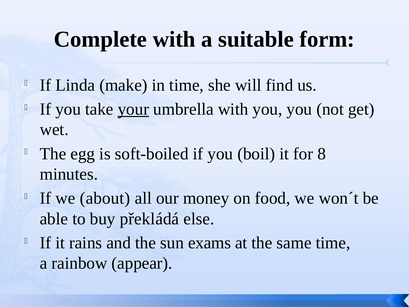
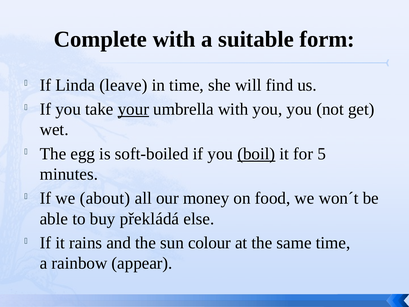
make: make -> leave
boil underline: none -> present
8: 8 -> 5
exams: exams -> colour
